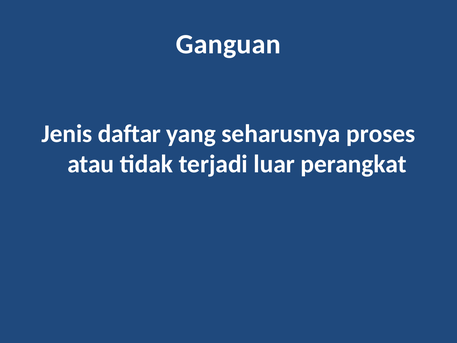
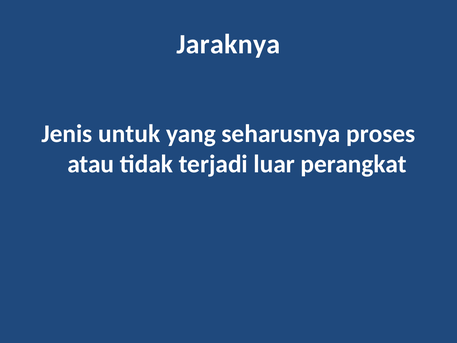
Ganguan: Ganguan -> Jaraknya
daftar: daftar -> untuk
